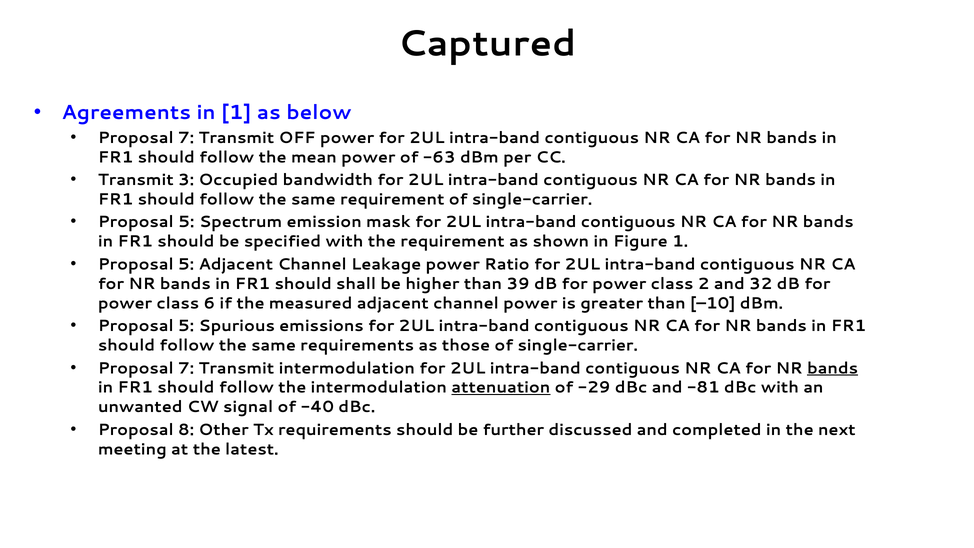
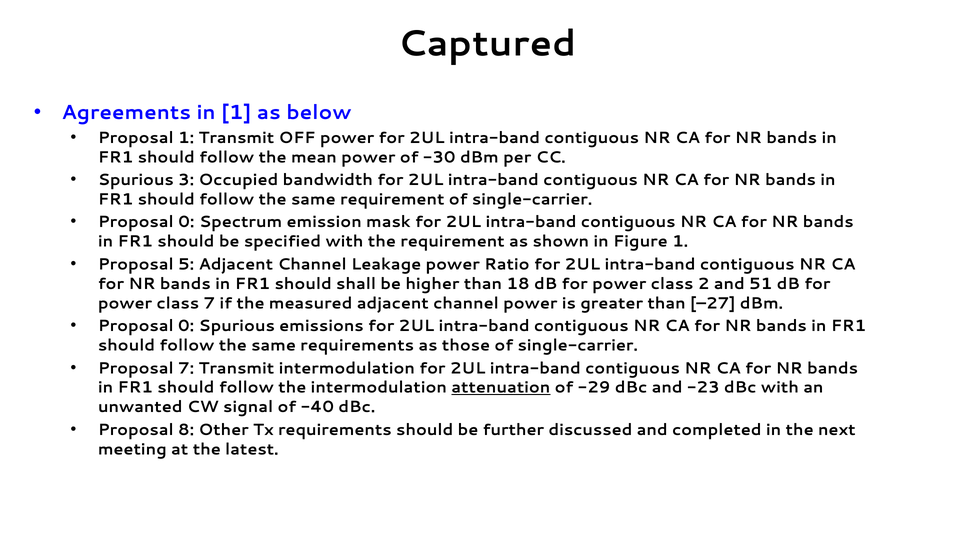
7 at (186, 138): 7 -> 1
-63: -63 -> -30
Transmit at (136, 180): Transmit -> Spurious
5 at (186, 222): 5 -> 0
39: 39 -> 18
32: 32 -> 51
class 6: 6 -> 7
–10: –10 -> –27
5 at (186, 326): 5 -> 0
bands at (833, 368) underline: present -> none
-81: -81 -> -23
